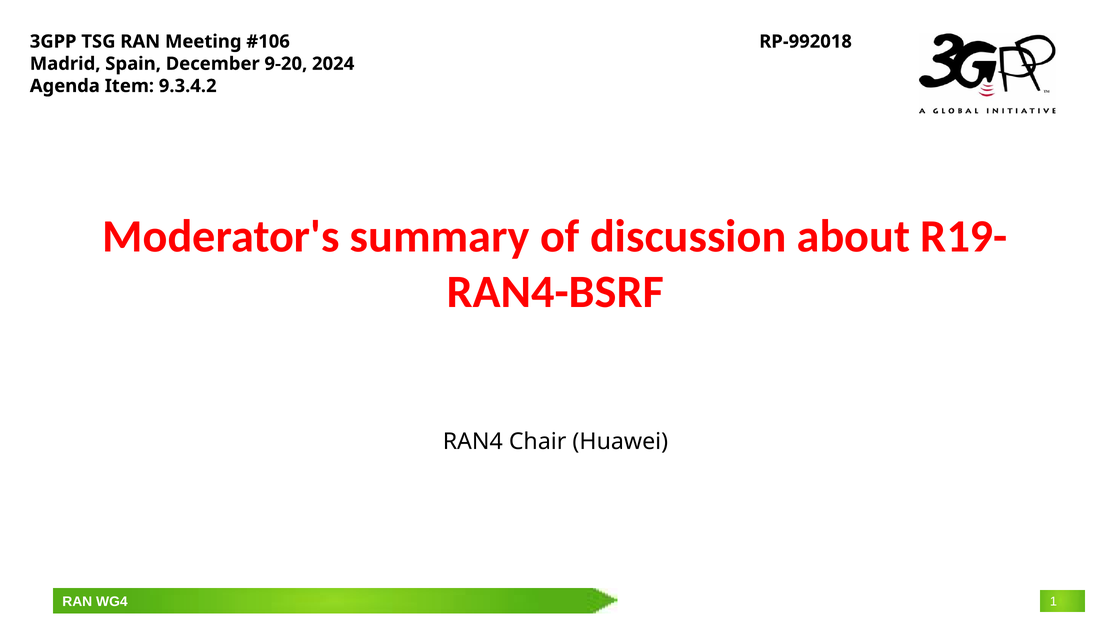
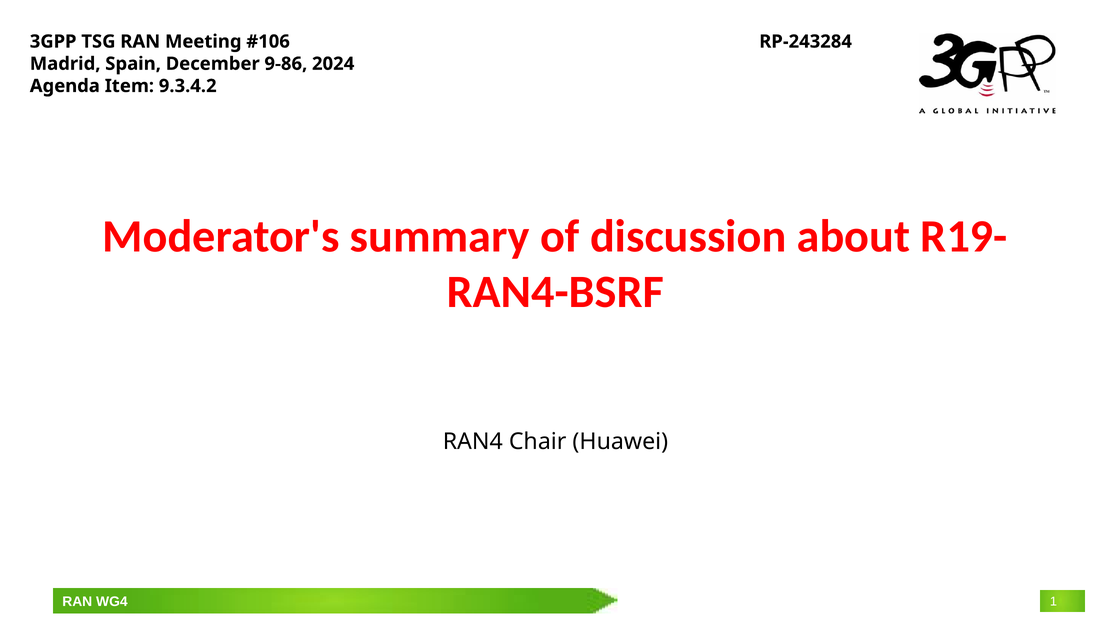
RP-992018: RP-992018 -> RP-243284
9-20: 9-20 -> 9-86
